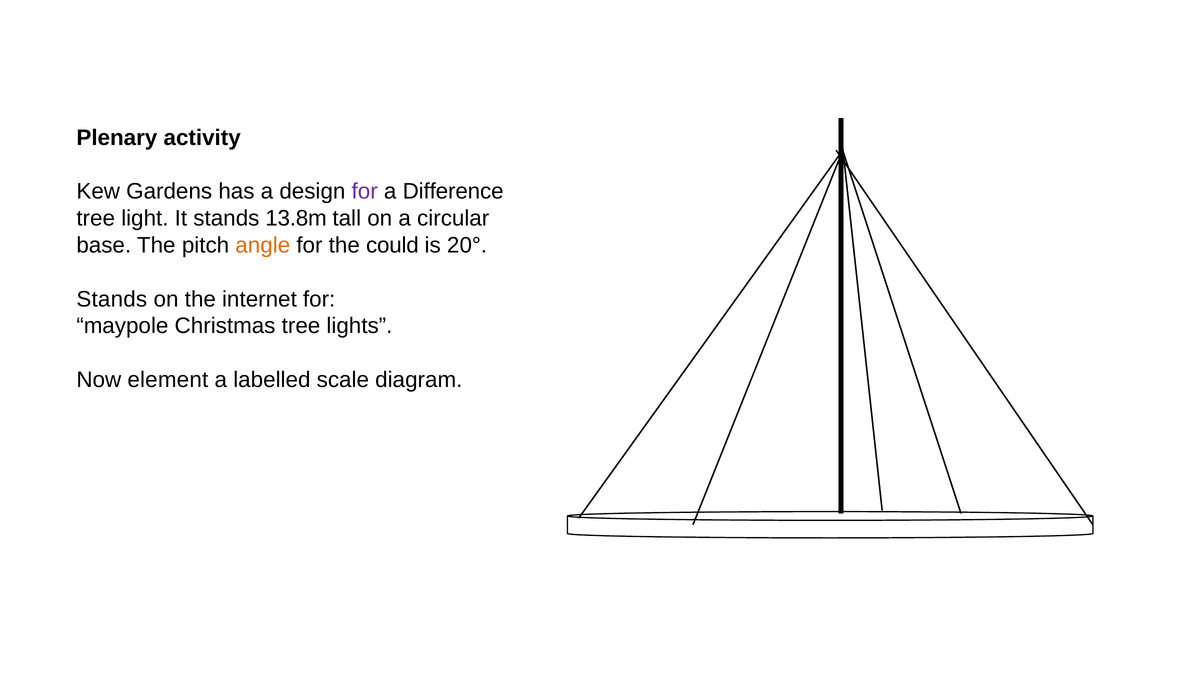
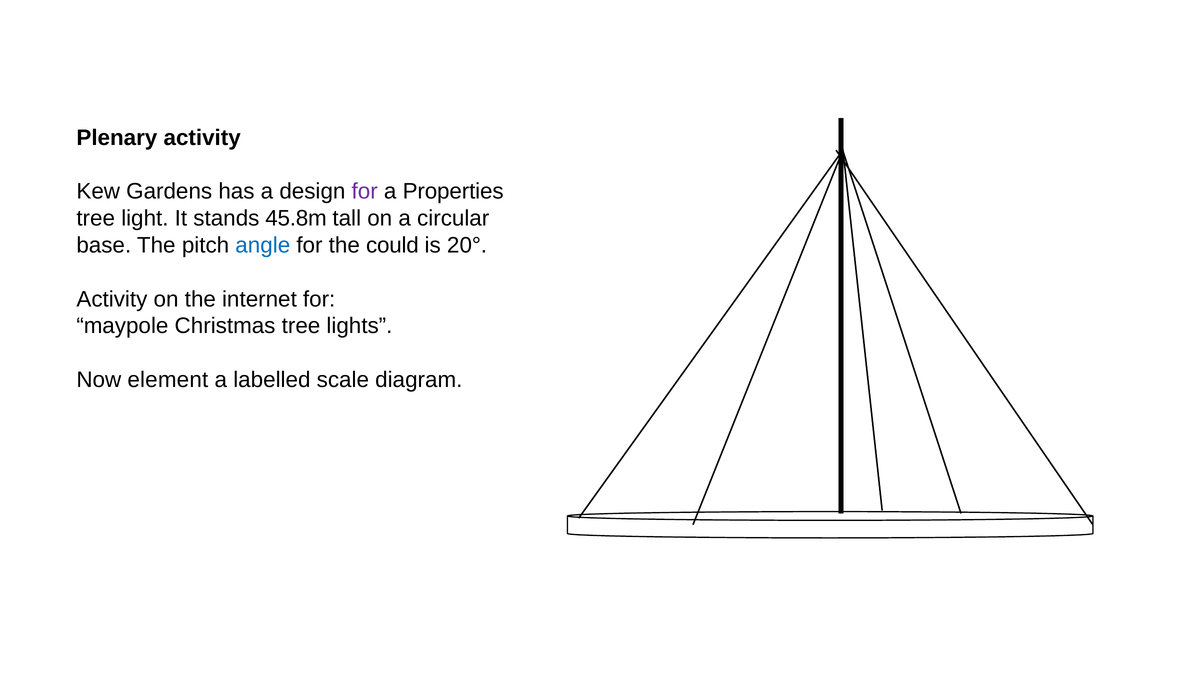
Difference: Difference -> Properties
13.8m: 13.8m -> 45.8m
angle colour: orange -> blue
Stands at (112, 299): Stands -> Activity
